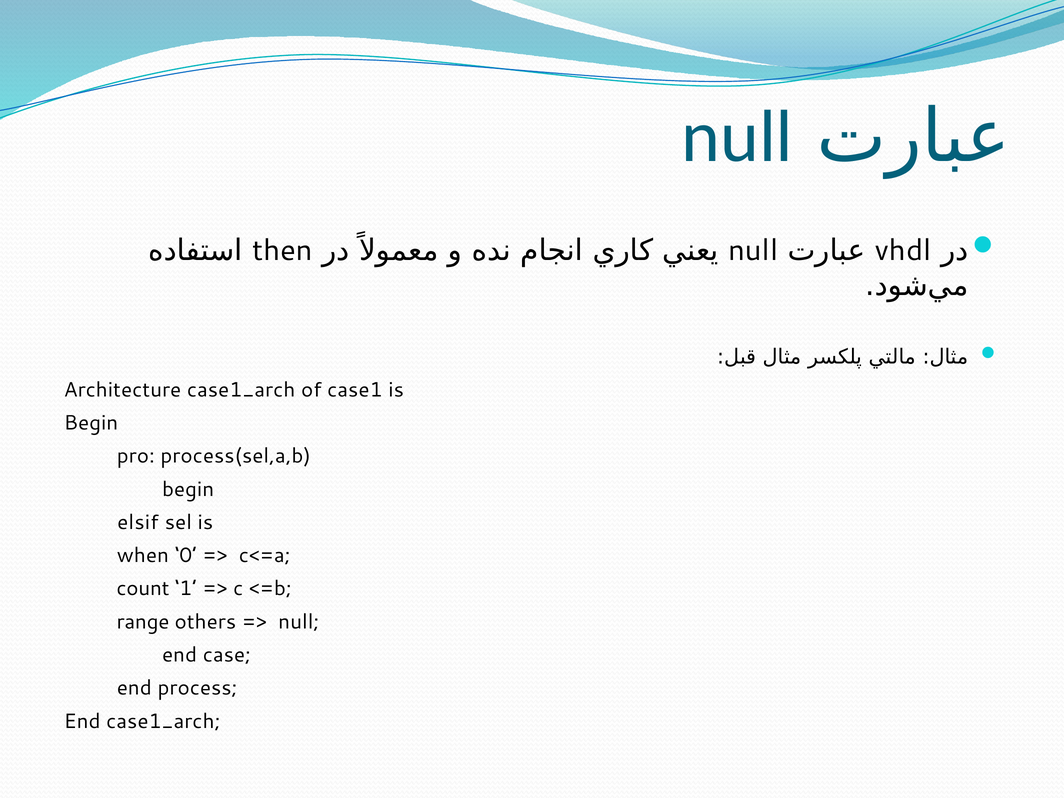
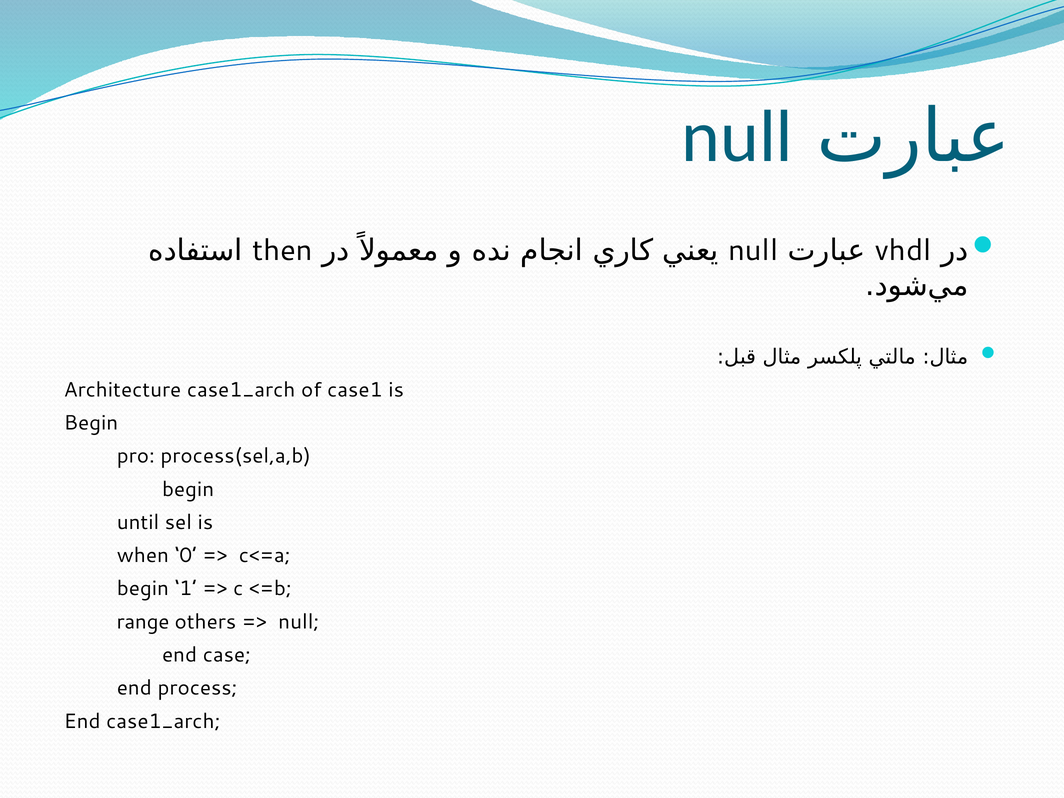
elsif: elsif -> until
count at (143, 589): count -> begin
